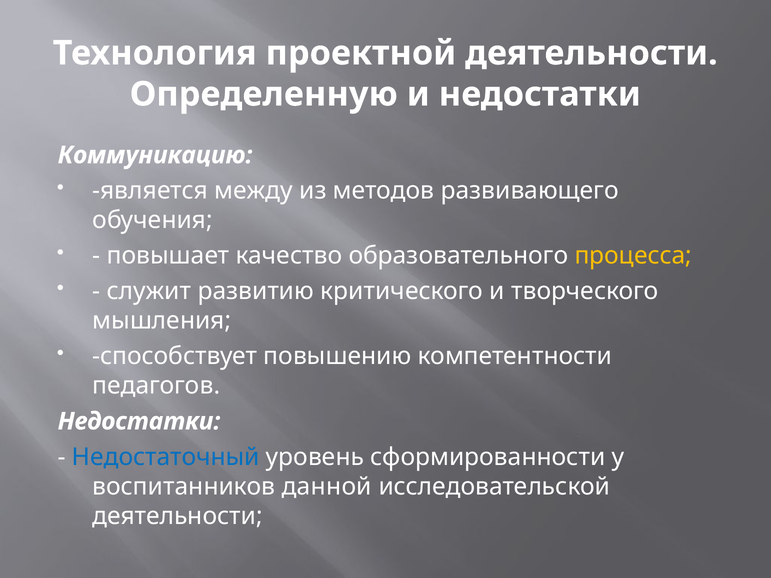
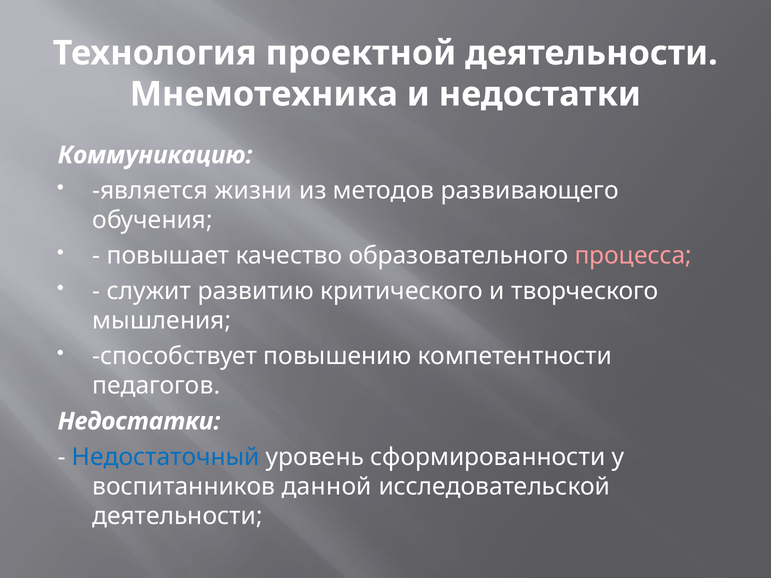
Определенную: Определенную -> Мнемотехника
между: между -> жизни
процесса colour: yellow -> pink
